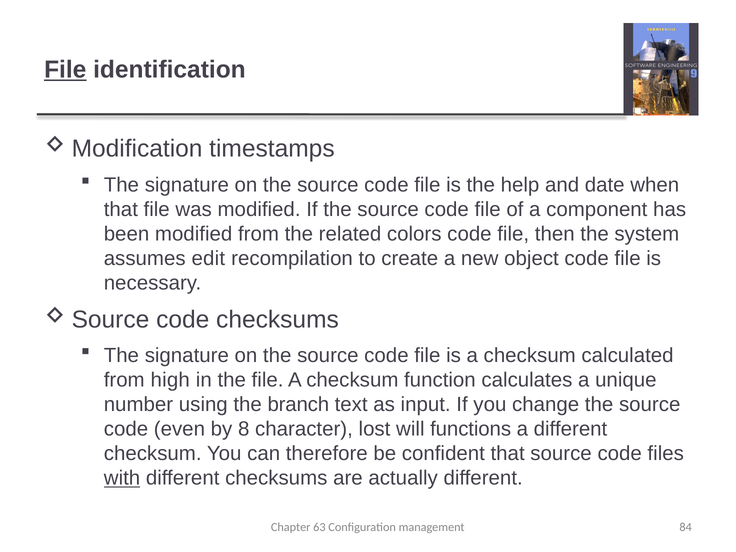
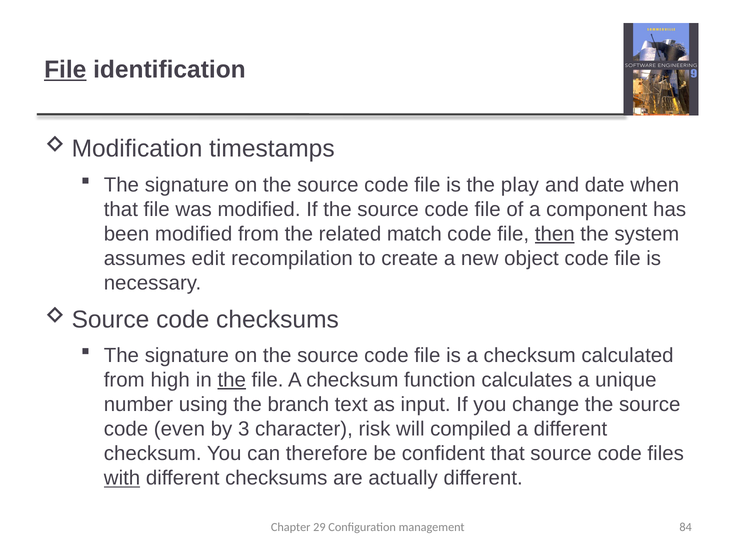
help: help -> play
colors: colors -> match
then underline: none -> present
the at (232, 380) underline: none -> present
8: 8 -> 3
lost: lost -> risk
functions: functions -> compiled
63: 63 -> 29
